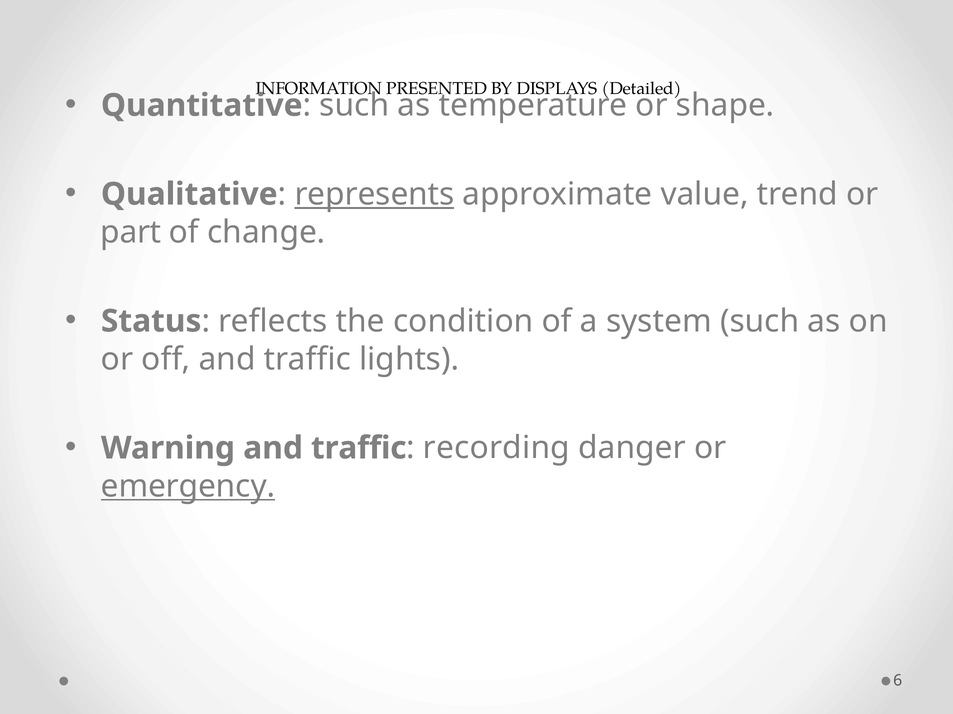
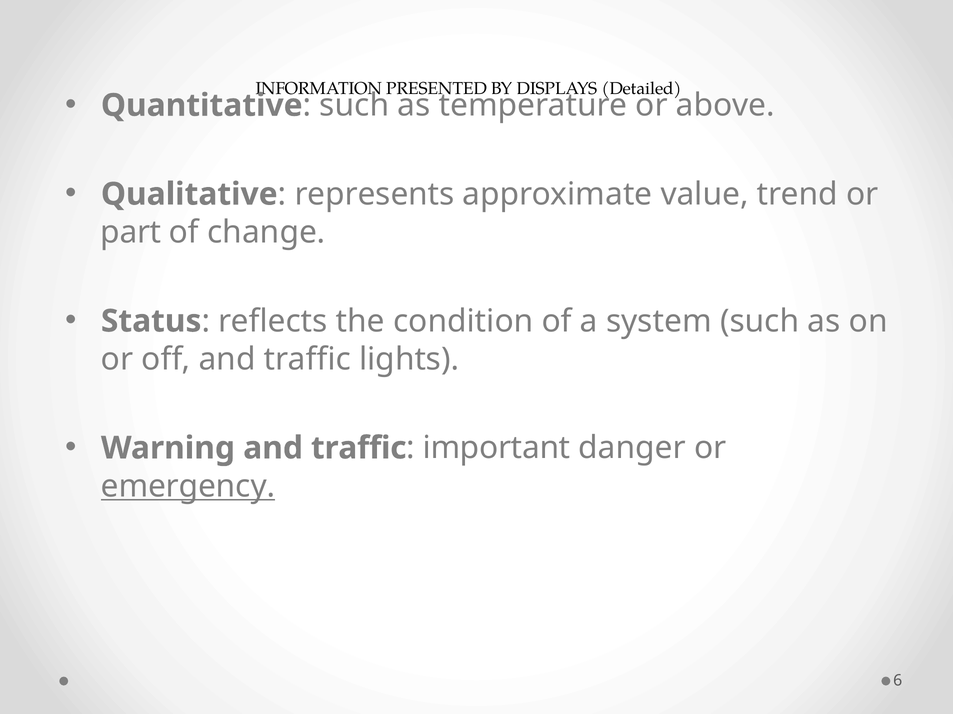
shape: shape -> above
represents underline: present -> none
recording: recording -> important
